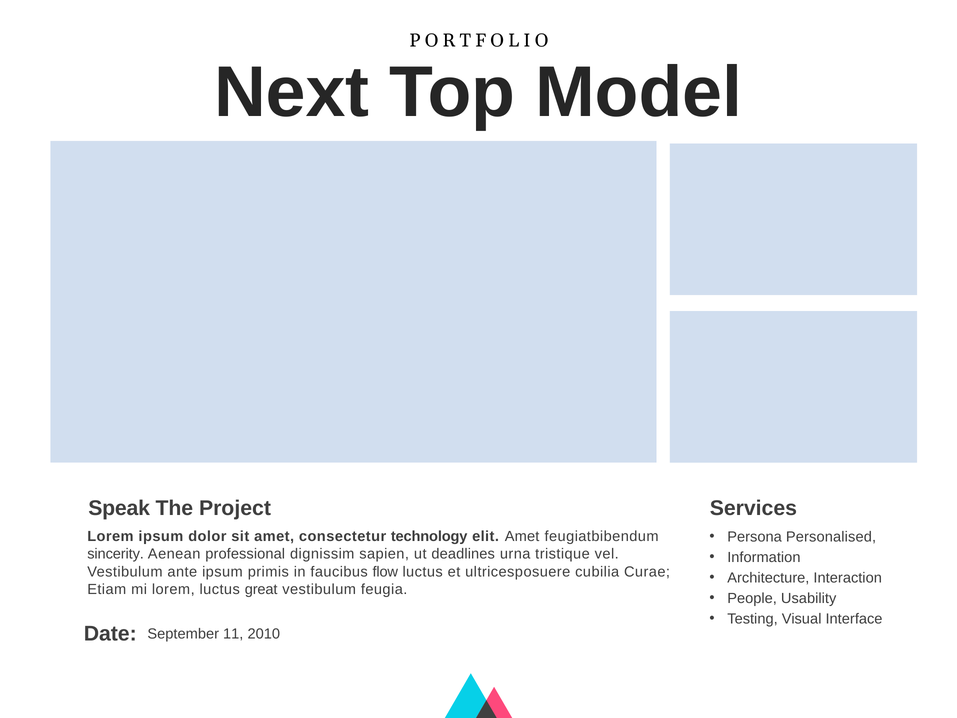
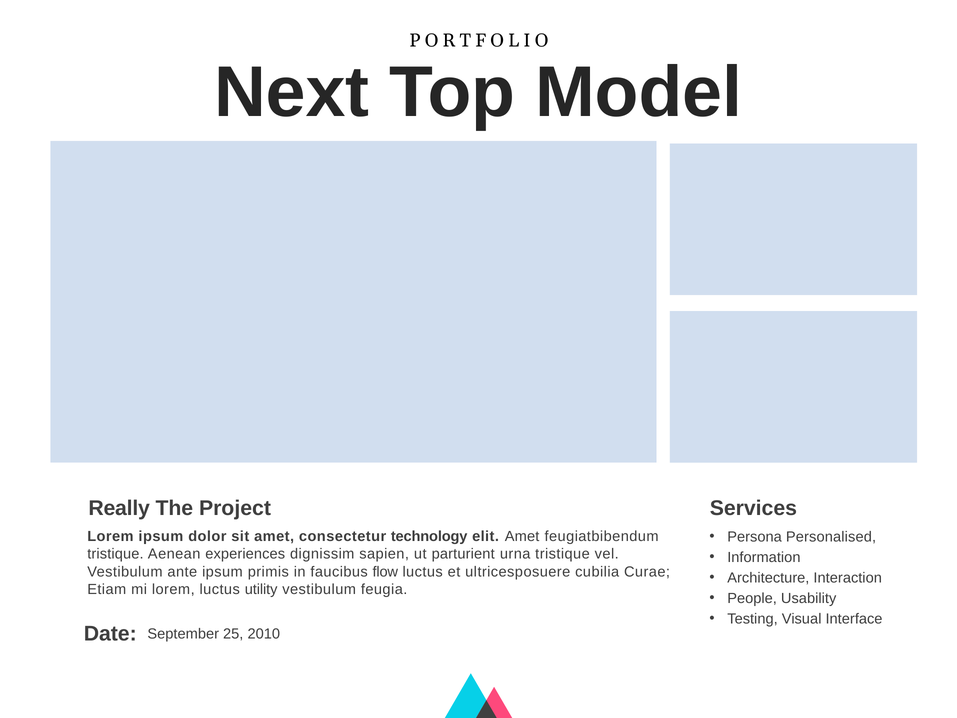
Speak: Speak -> Really
sincerity at (116, 554): sincerity -> tristique
professional: professional -> experiences
deadlines: deadlines -> parturient
great: great -> utility
11: 11 -> 25
